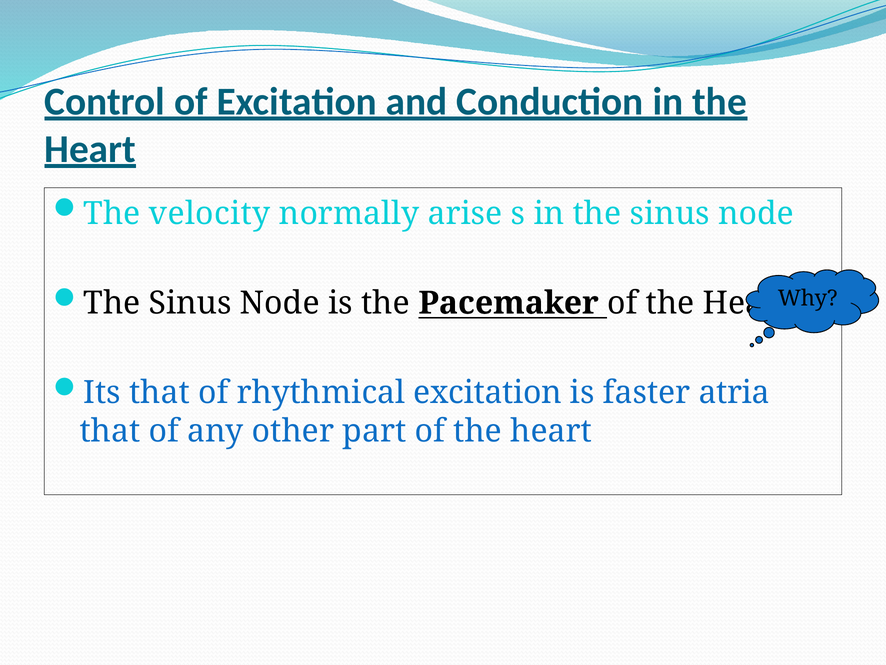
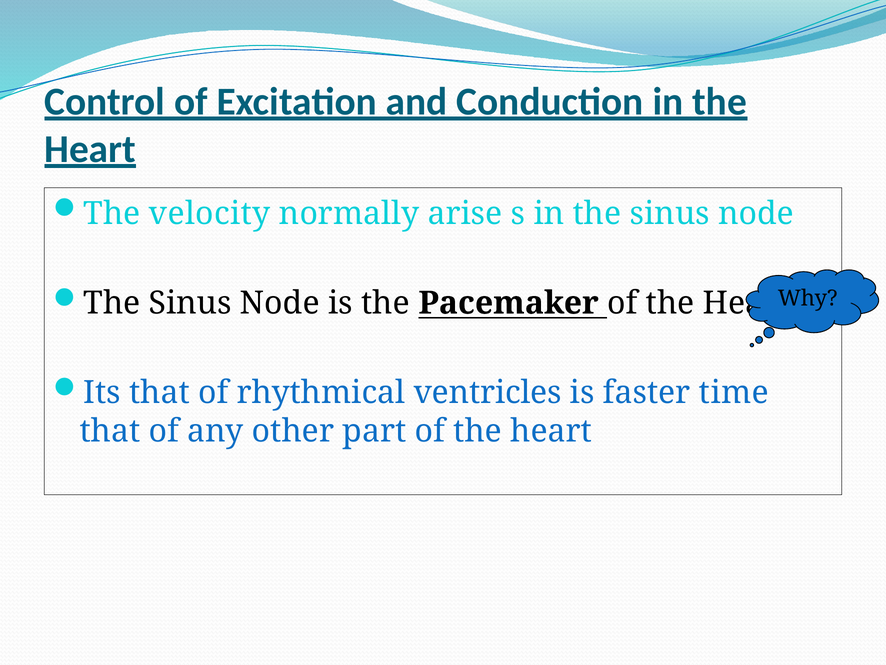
rhythmical excitation: excitation -> ventricles
atria: atria -> time
